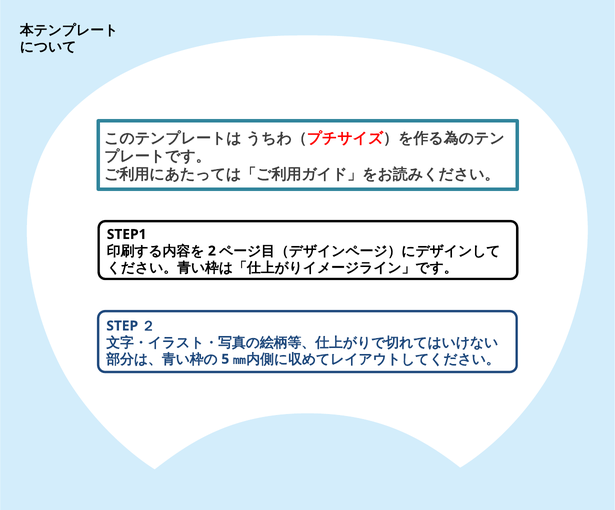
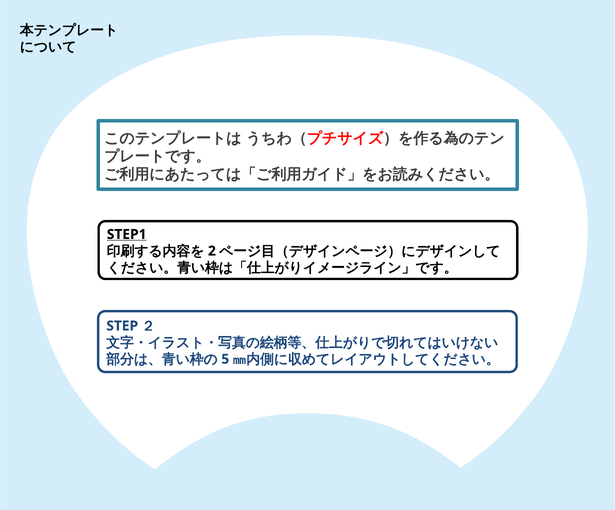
STEP1 underline: none -> present
